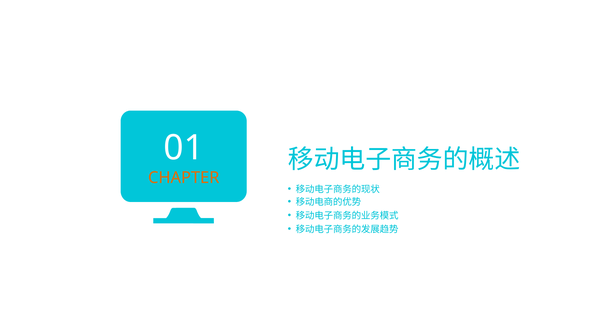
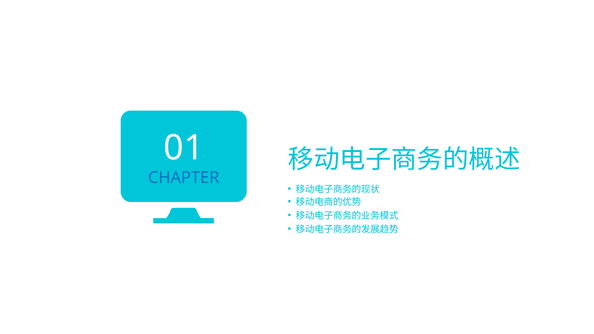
CHAPTER colour: orange -> blue
